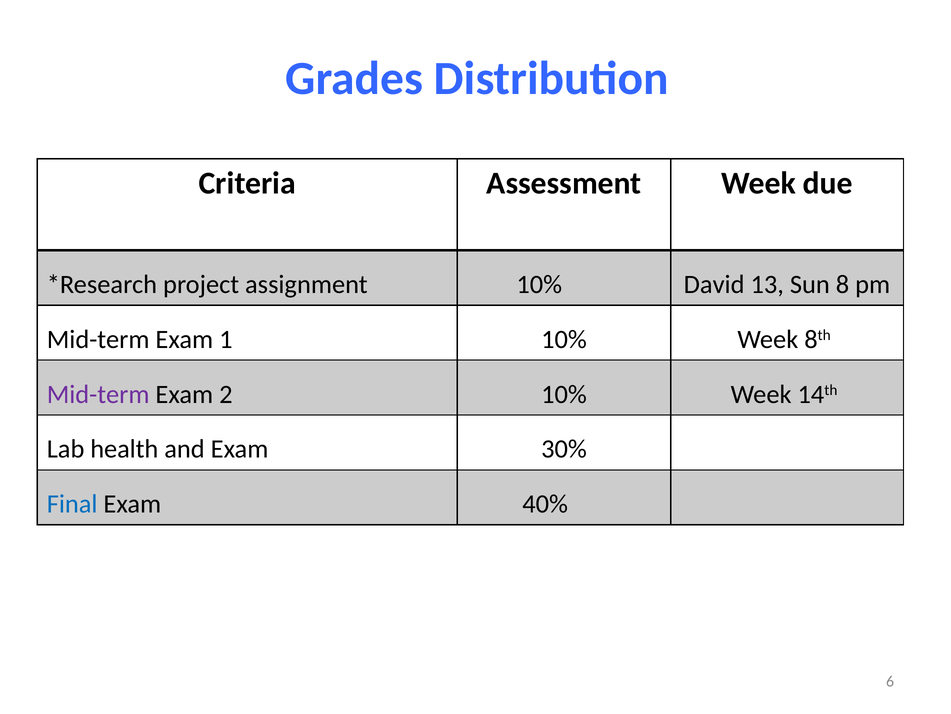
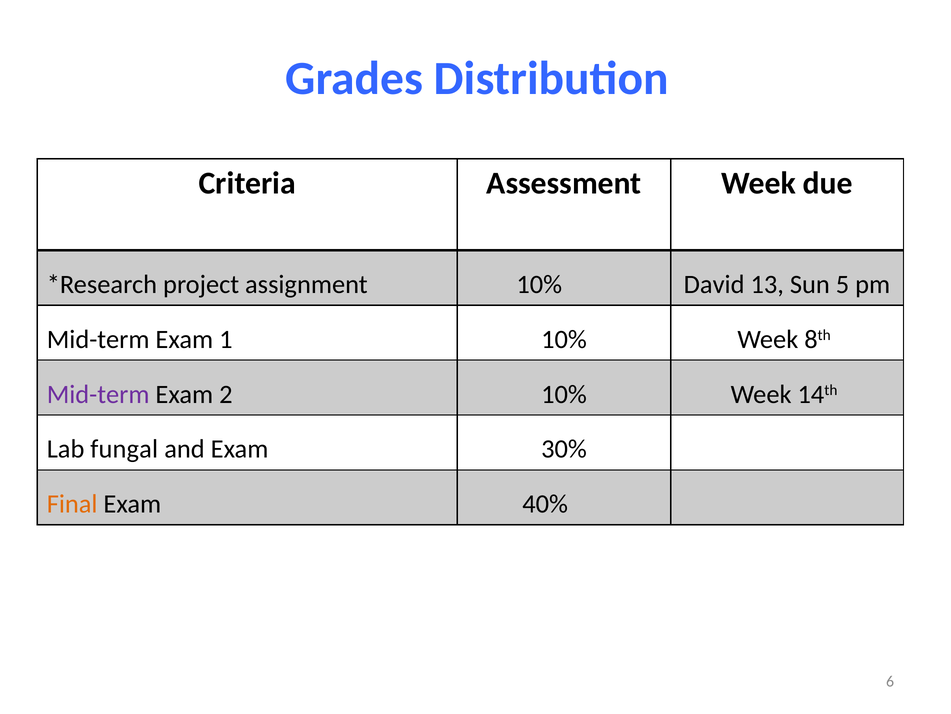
8: 8 -> 5
health: health -> fungal
Final colour: blue -> orange
